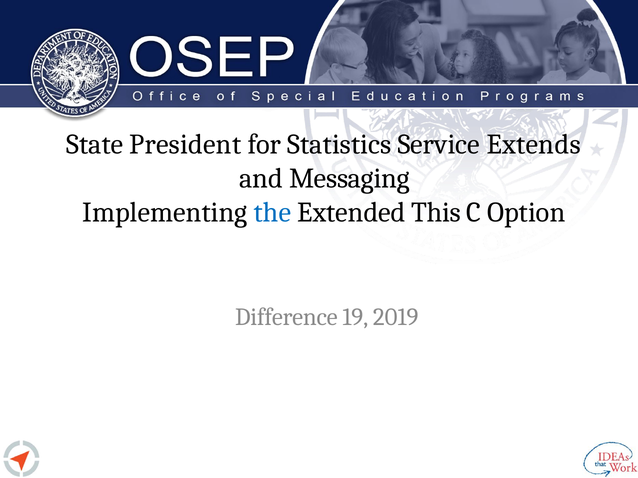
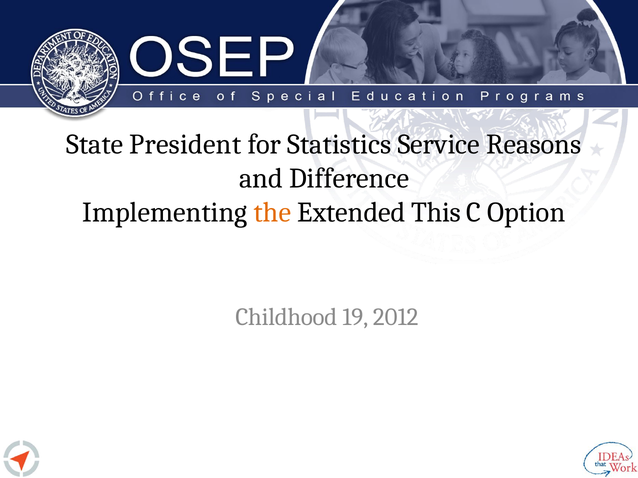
Extends: Extends -> Reasons
Messaging: Messaging -> Difference
the colour: blue -> orange
Difference: Difference -> Childhood
2019: 2019 -> 2012
